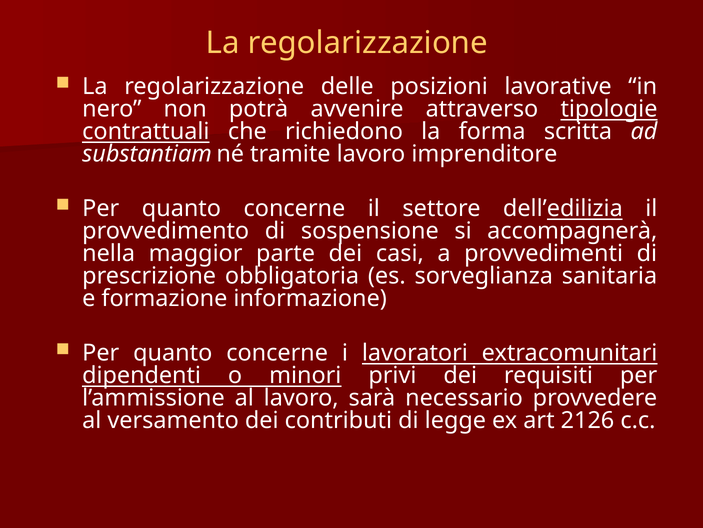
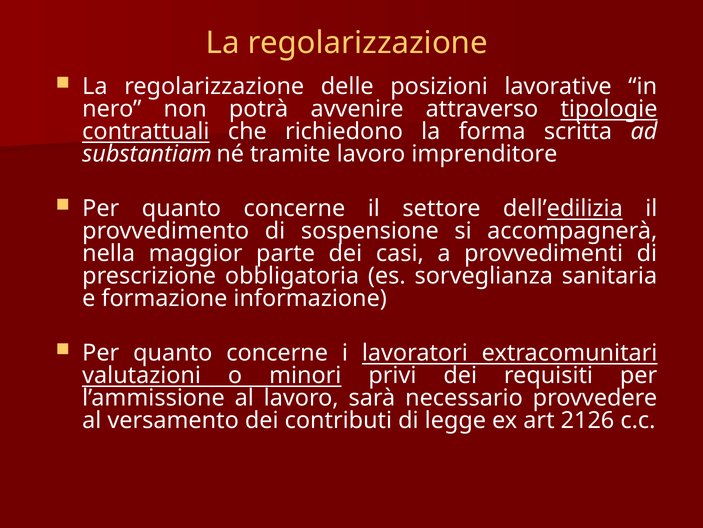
dipendenti: dipendenti -> valutazioni
